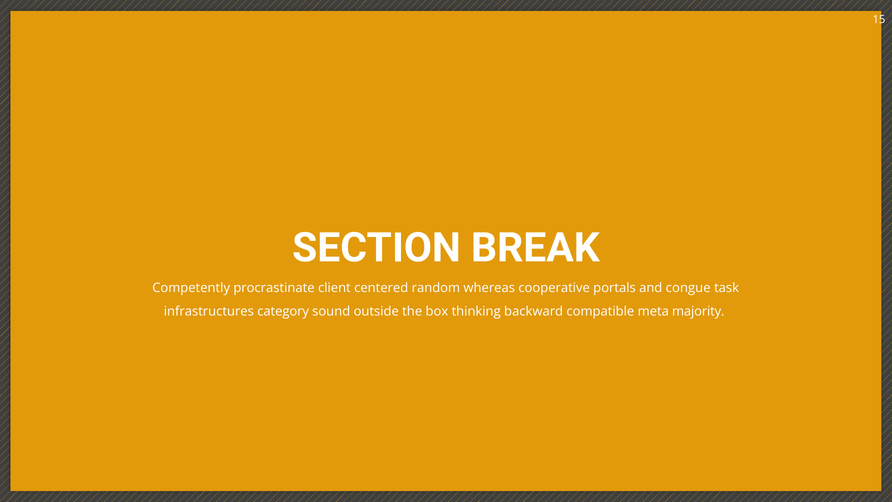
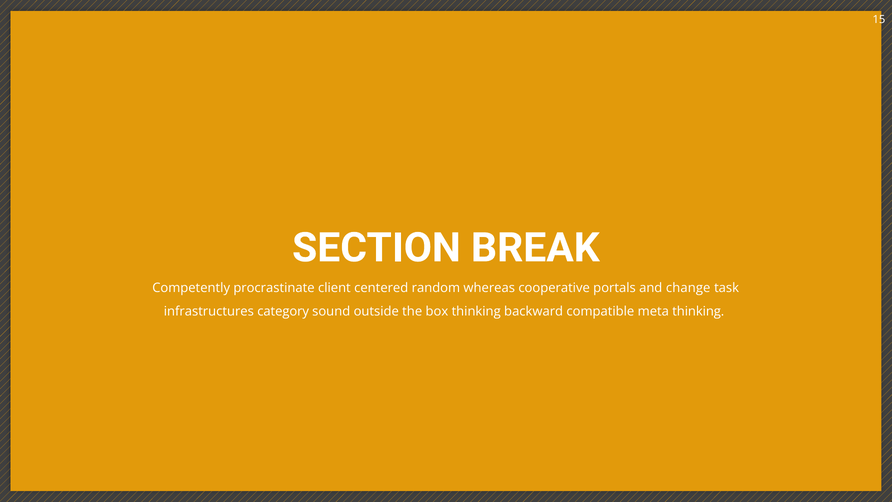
congue: congue -> change
meta majority: majority -> thinking
